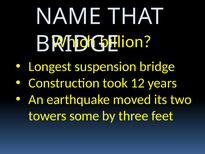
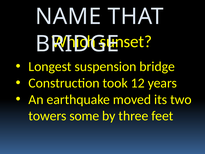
billion: billion -> sunset
